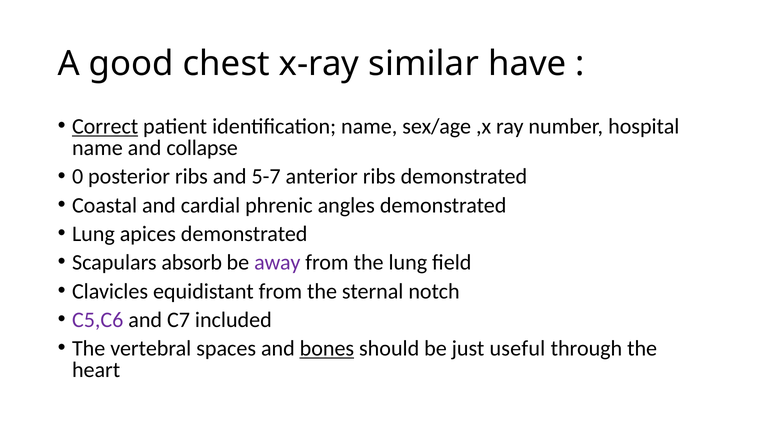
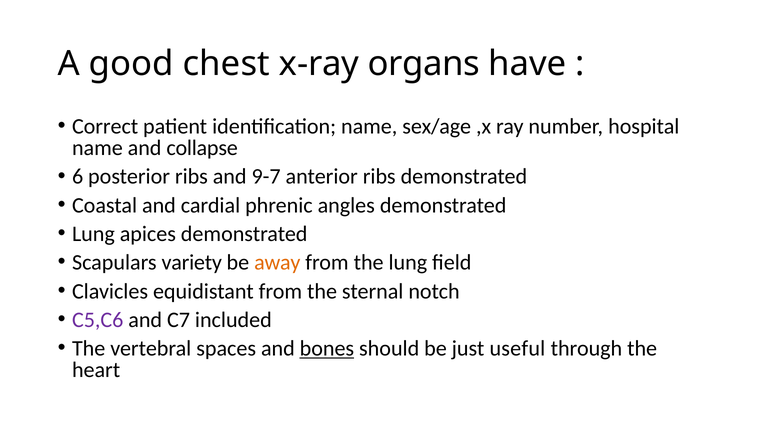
similar: similar -> organs
Correct underline: present -> none
0: 0 -> 6
5-7: 5-7 -> 9-7
absorb: absorb -> variety
away colour: purple -> orange
